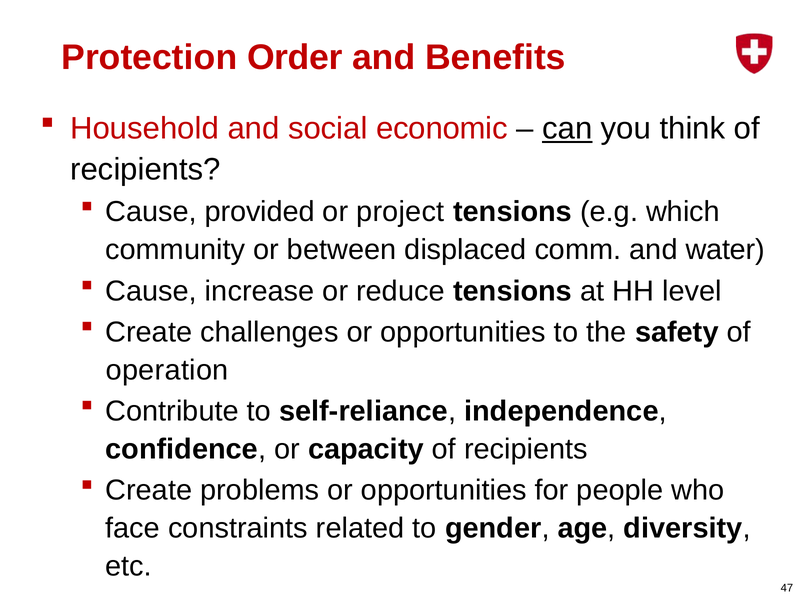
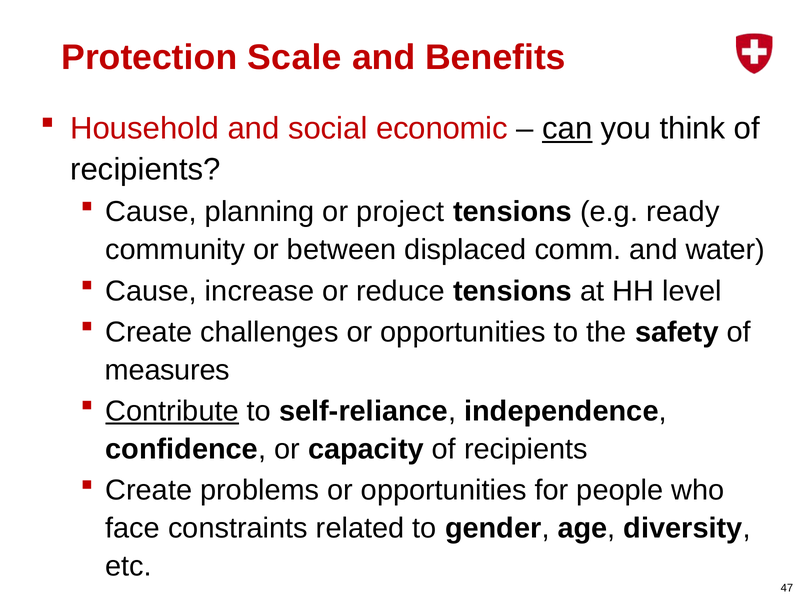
Order: Order -> Scale
provided: provided -> planning
which: which -> ready
operation: operation -> measures
Contribute underline: none -> present
